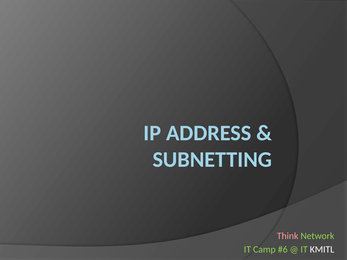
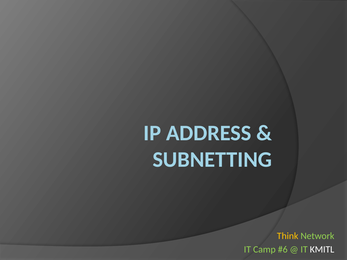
Think colour: pink -> yellow
